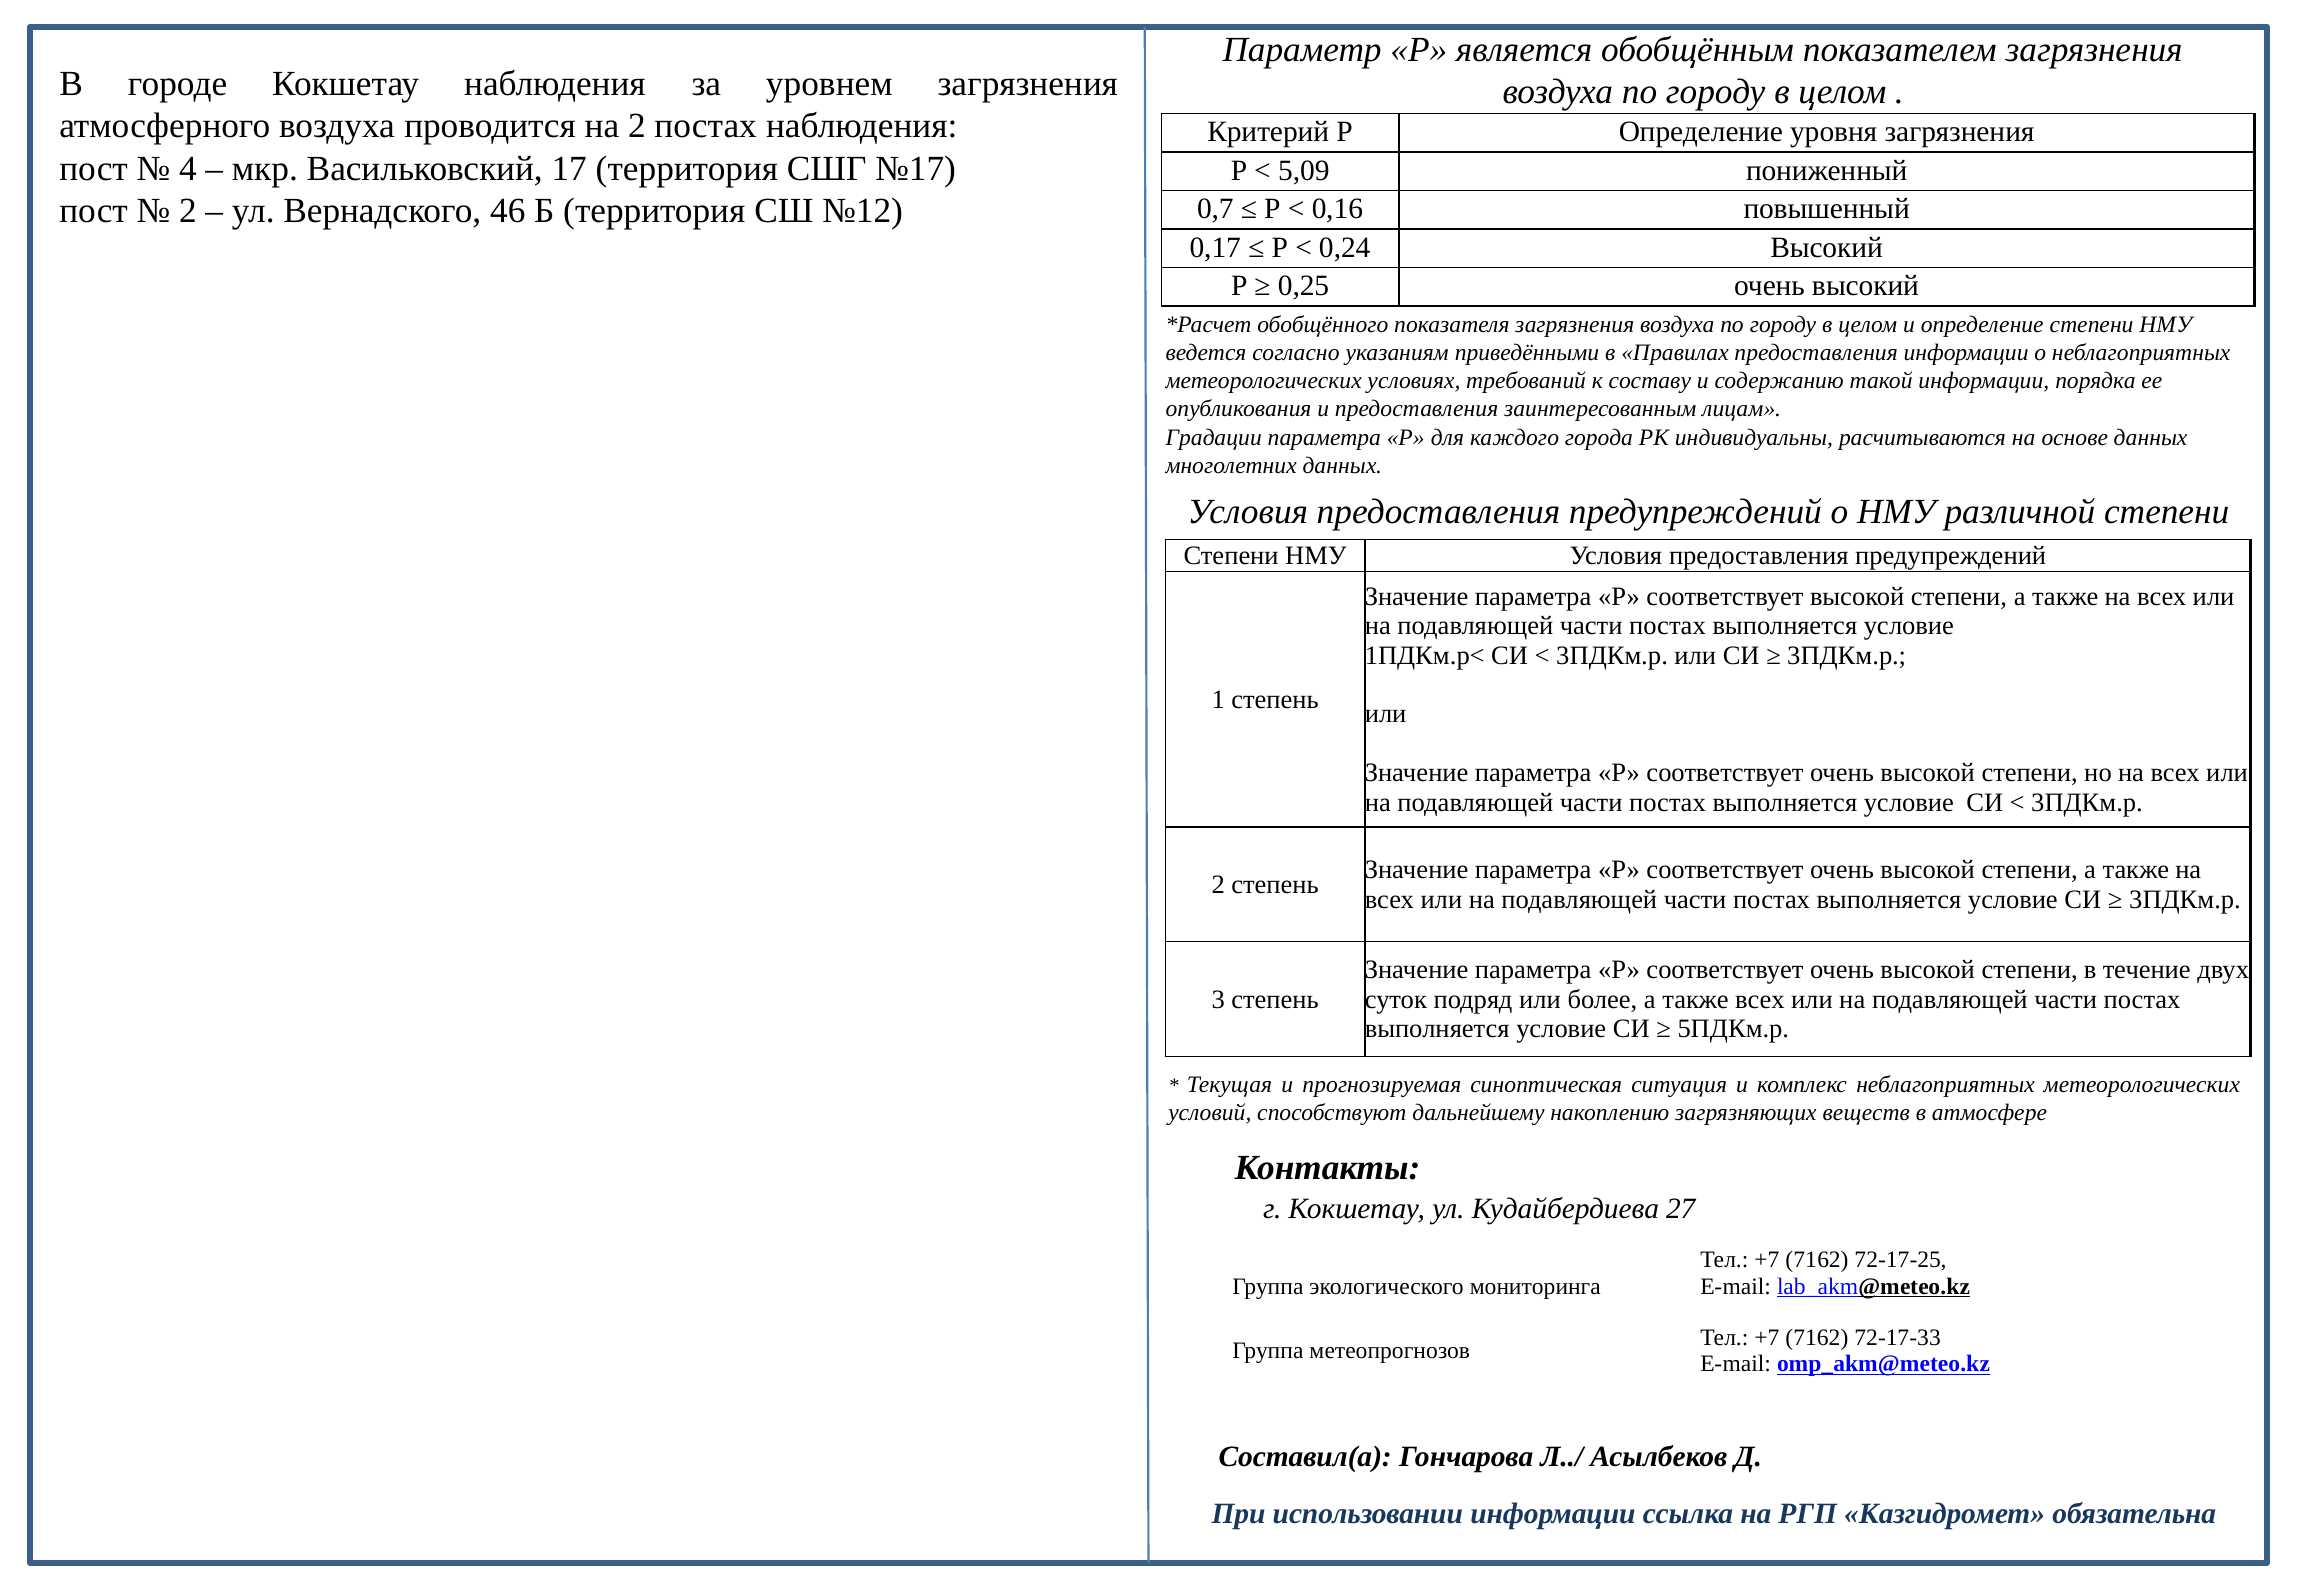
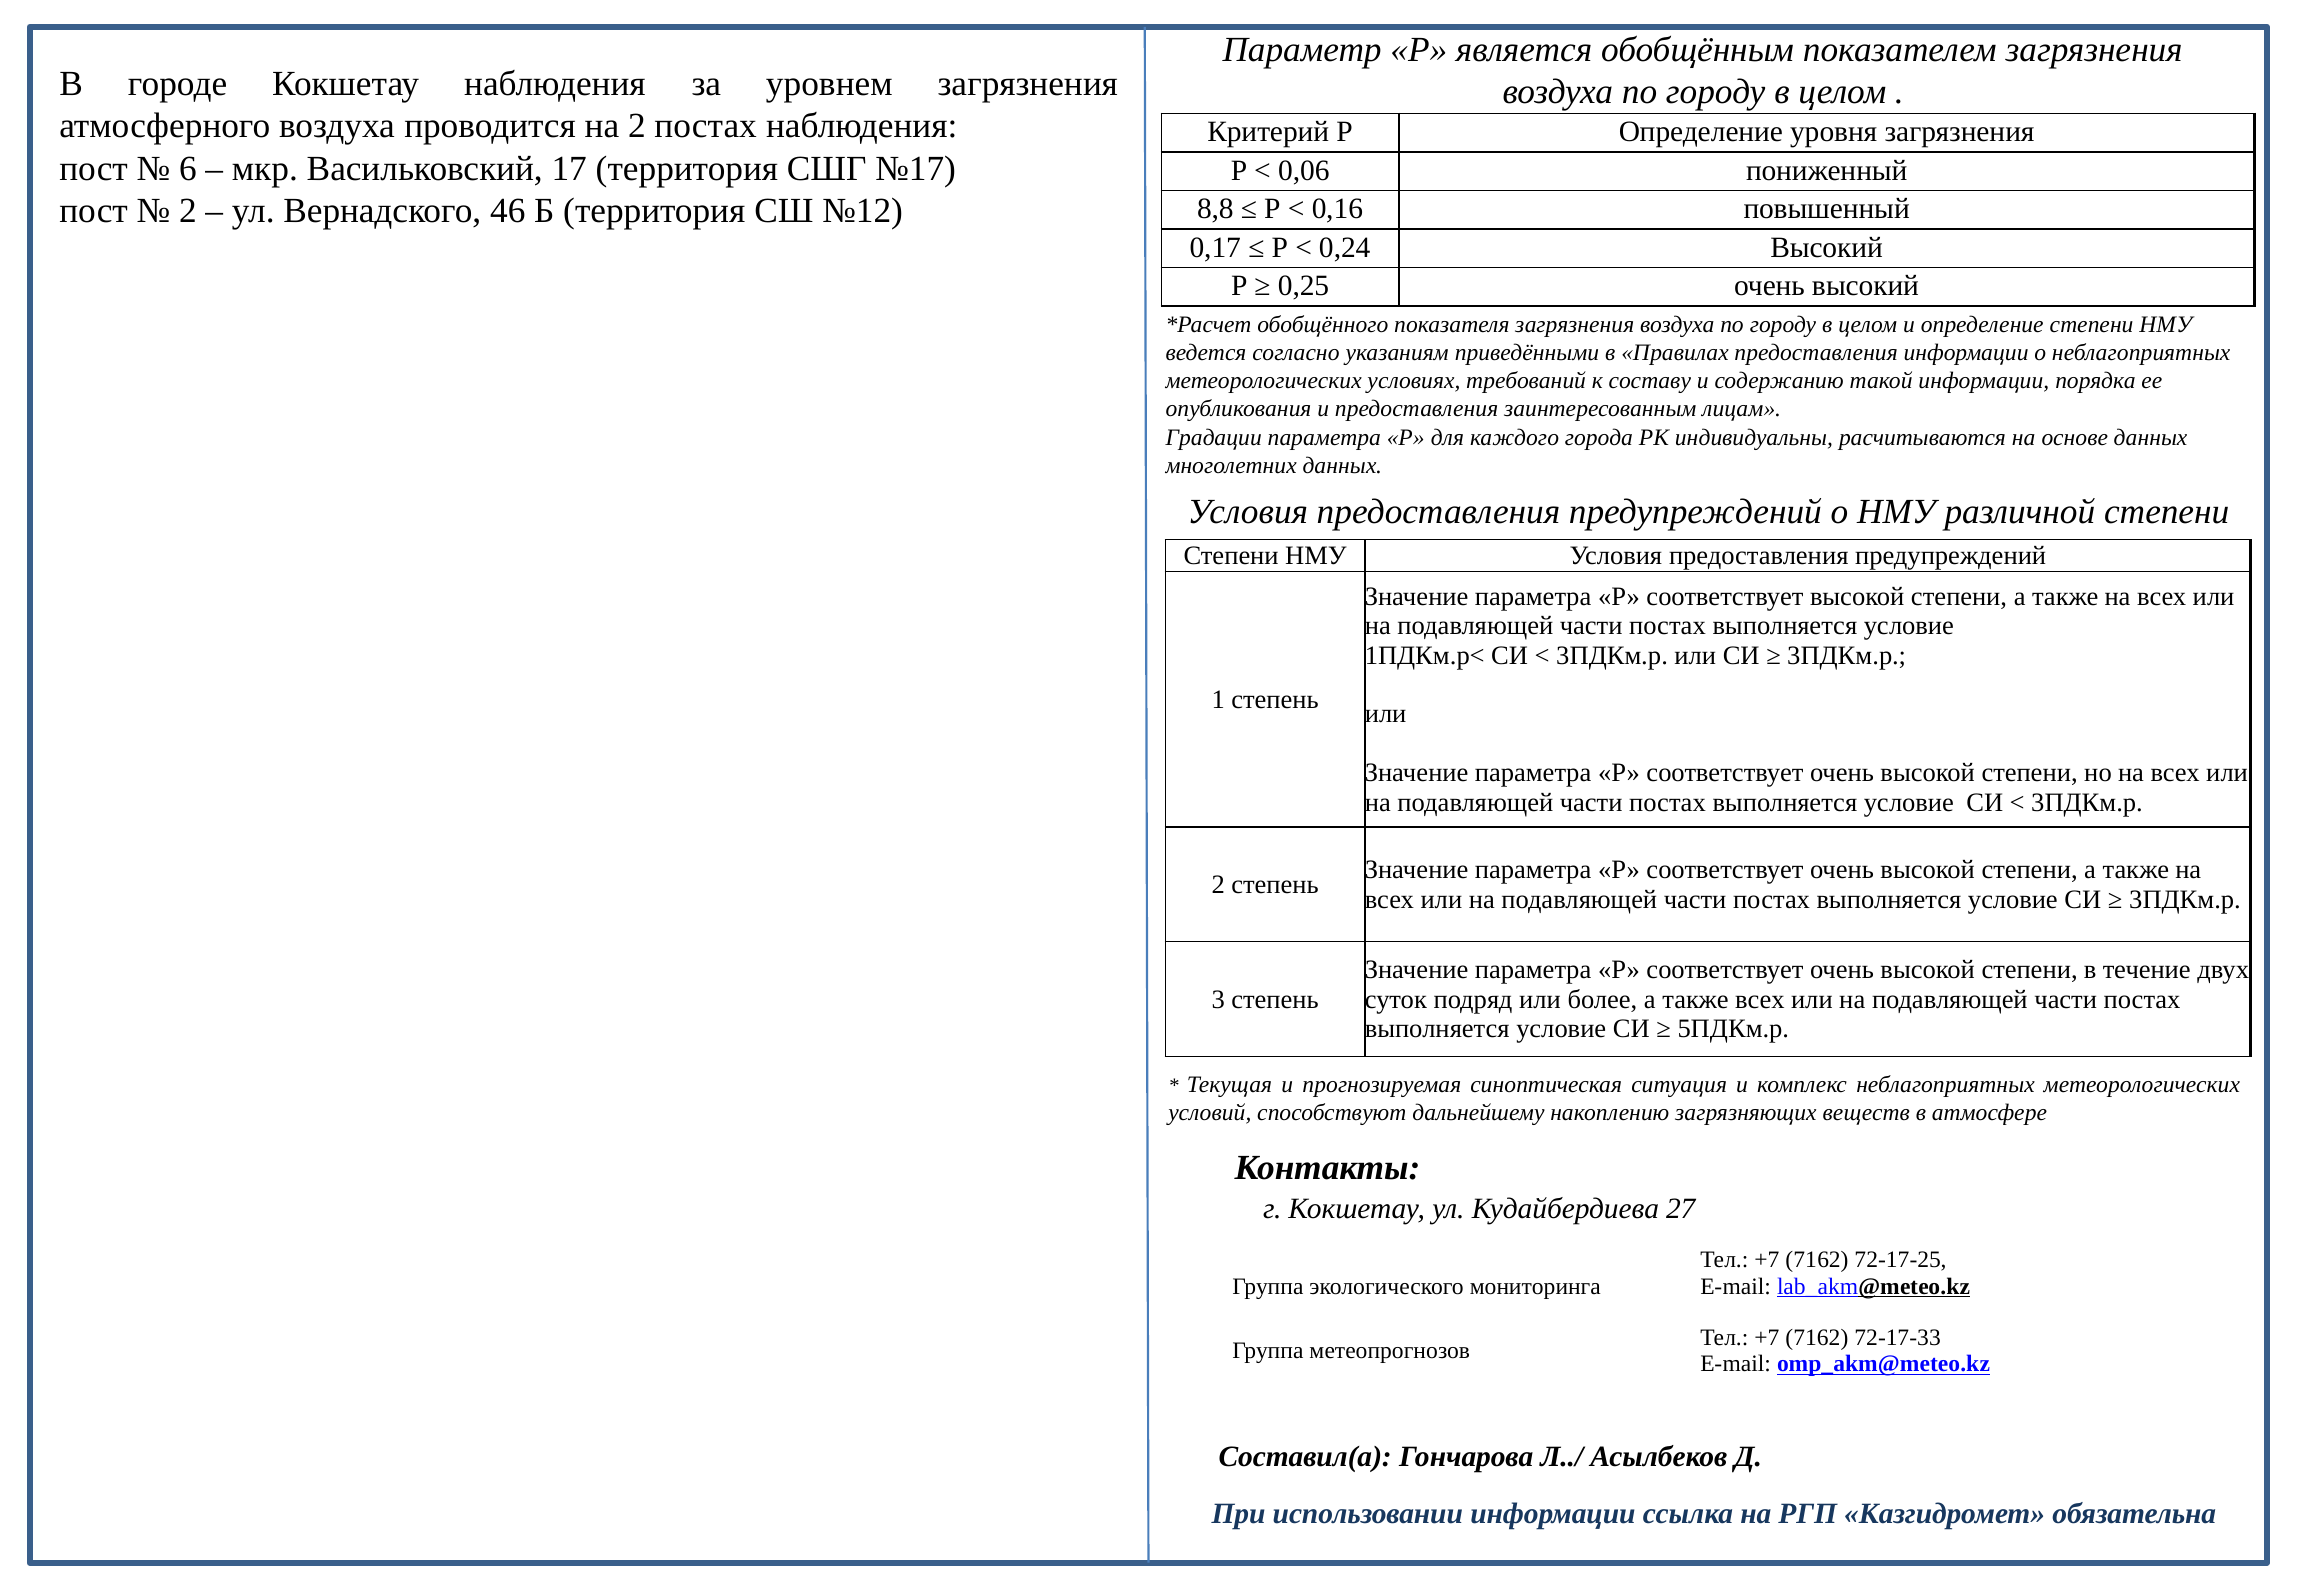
4: 4 -> 6
5,09: 5,09 -> 0,06
0,7: 0,7 -> 8,8
